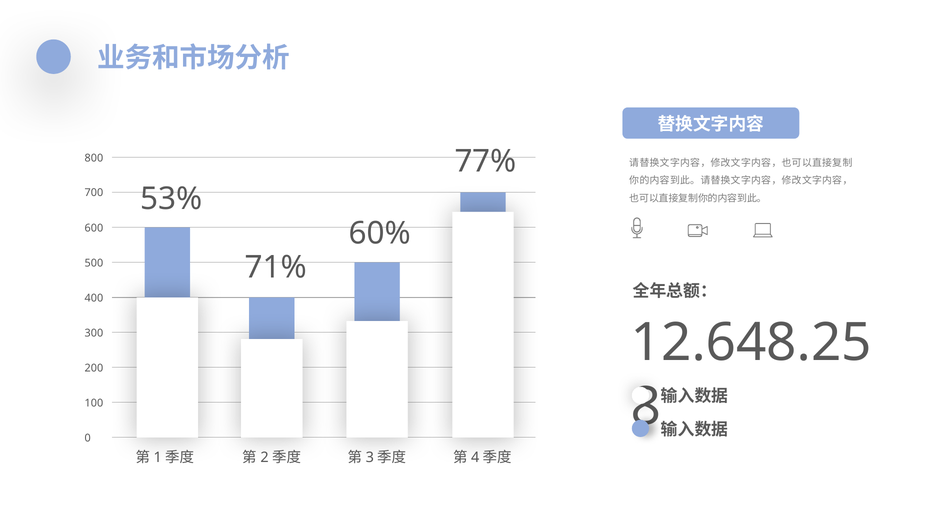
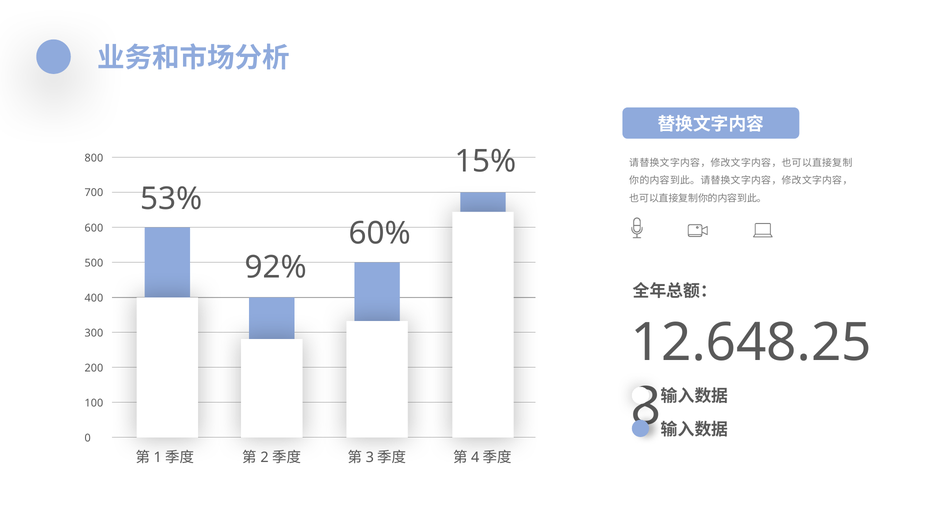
77%: 77% -> 15%
71%: 71% -> 92%
